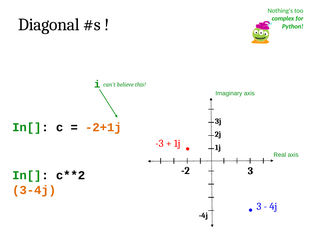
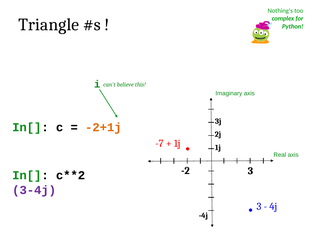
Diagonal: Diagonal -> Triangle
-3: -3 -> -7
3-4j colour: orange -> purple
